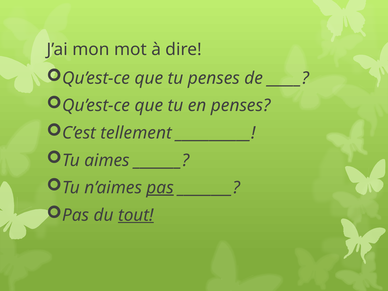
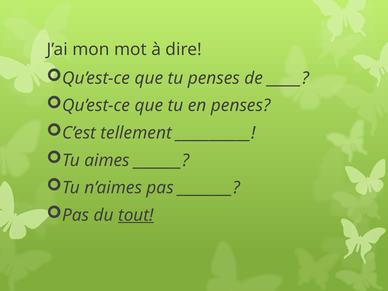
pas at (160, 188) underline: present -> none
